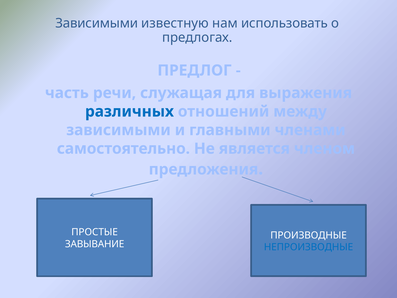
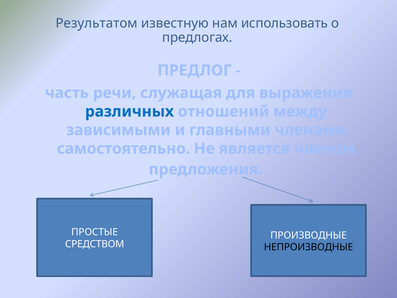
Зависимыми at (97, 23): Зависимыми -> Результатом
ЗАВЫВАНИЕ: ЗАВЫВАНИЕ -> СРЕДСТВОМ
НЕПРОИЗВОДНЫЕ colour: blue -> black
